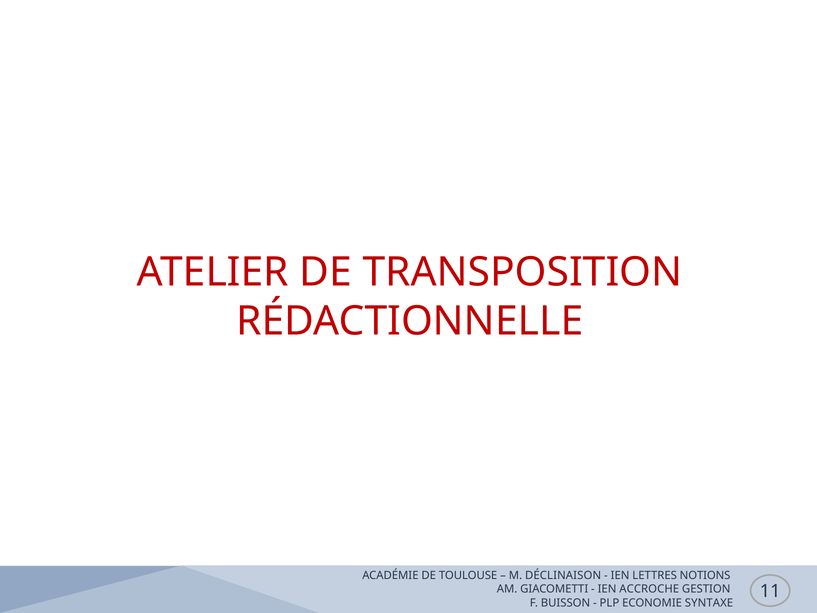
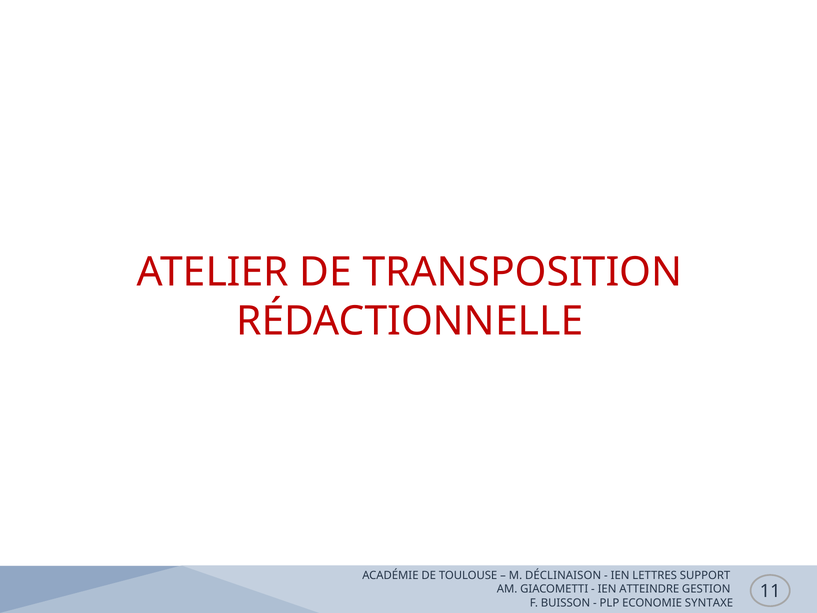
NOTIONS: NOTIONS -> SUPPORT
ACCROCHE: ACCROCHE -> ATTEINDRE
